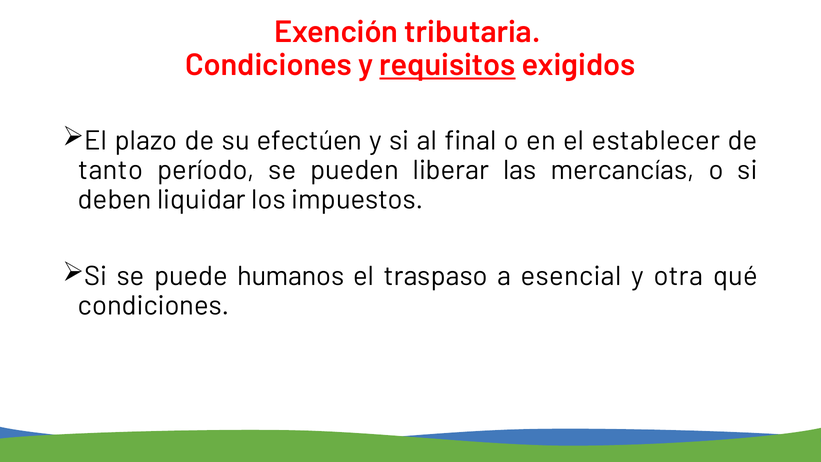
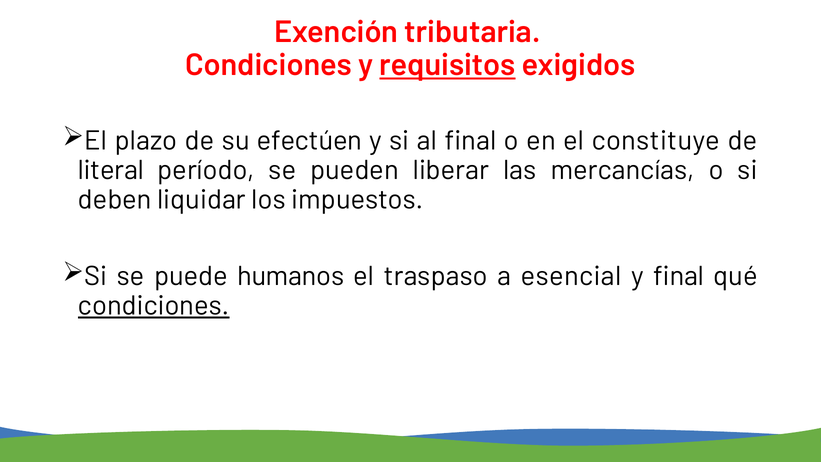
establecer: establecer -> constituye
tanto: tanto -> literal
y otra: otra -> final
condiciones at (154, 306) underline: none -> present
